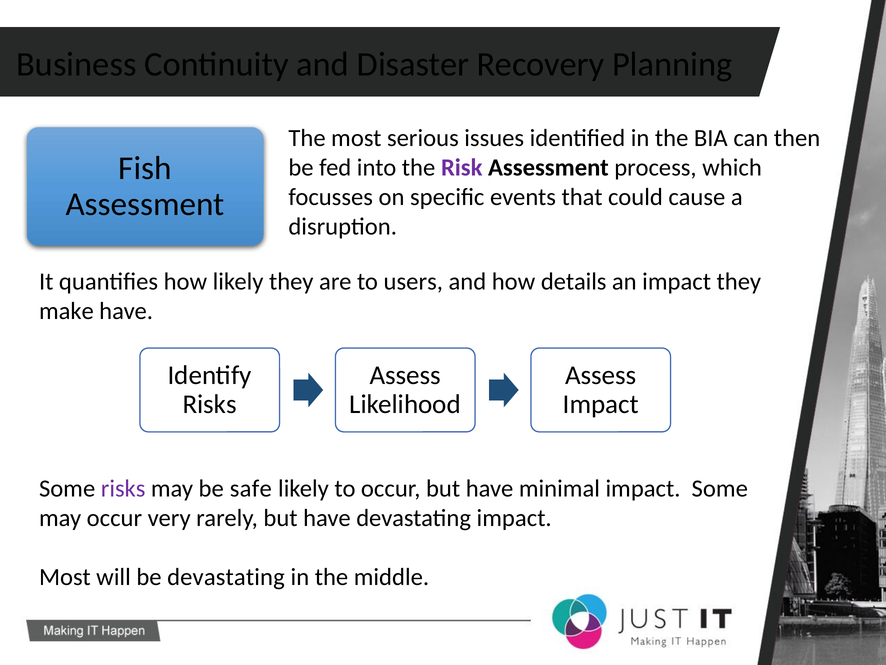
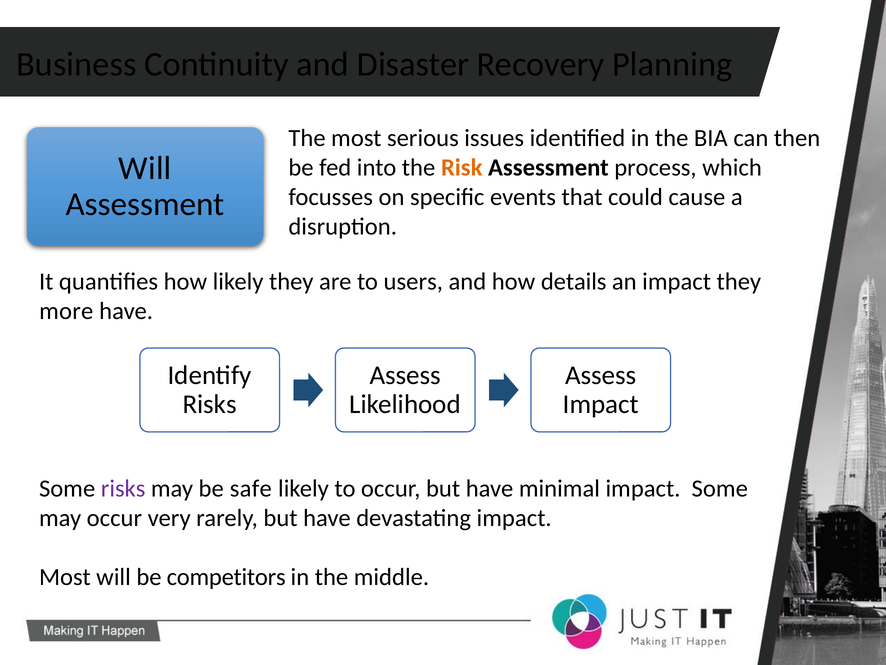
Fish at (145, 168): Fish -> Will
Risk colour: purple -> orange
make: make -> more
be devastating: devastating -> competitors
